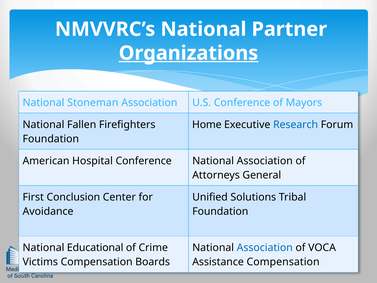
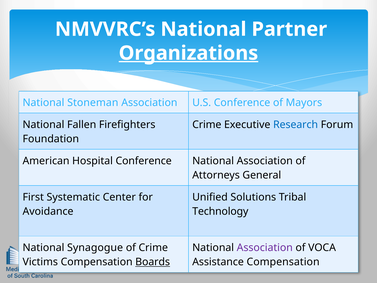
Home at (207, 125): Home -> Crime
Conclusion: Conclusion -> Systematic
Foundation at (220, 211): Foundation -> Technology
Educational: Educational -> Synagogue
Association at (265, 247) colour: blue -> purple
Boards underline: none -> present
